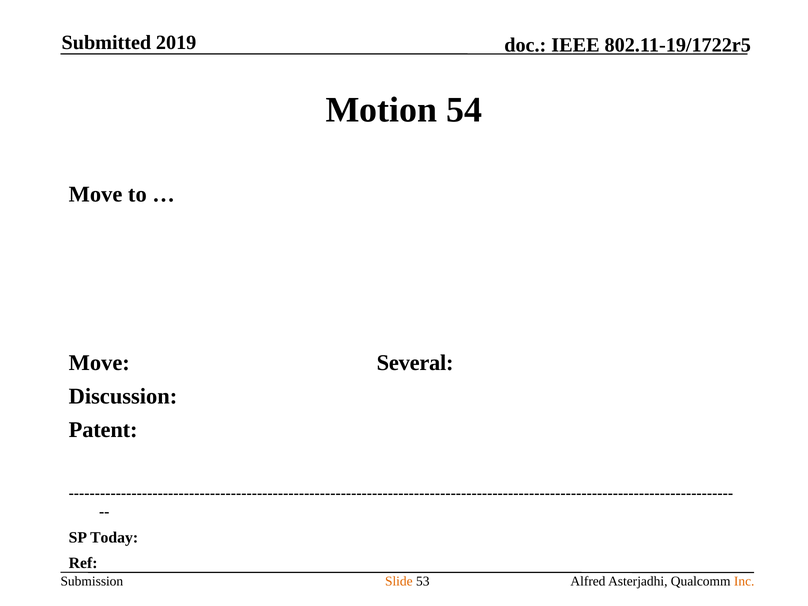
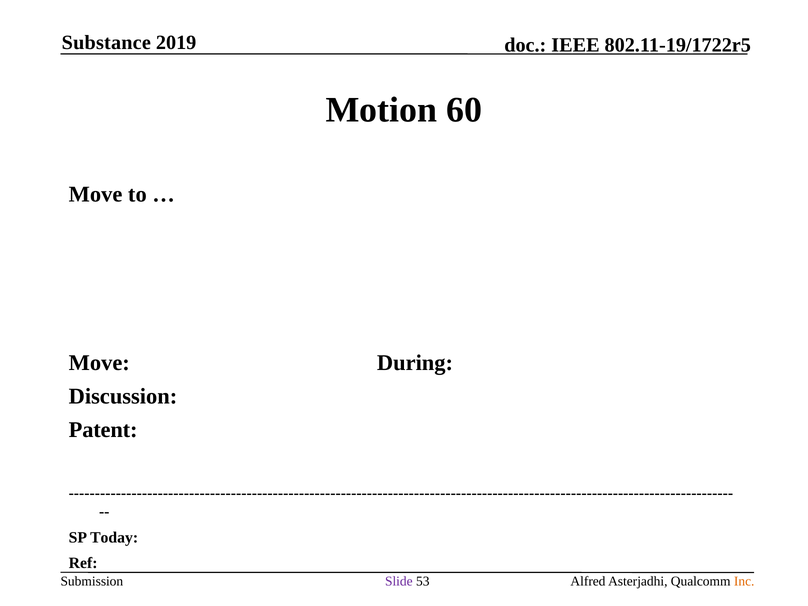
Submitted: Submitted -> Substance
54: 54 -> 60
Several: Several -> During
Slide colour: orange -> purple
